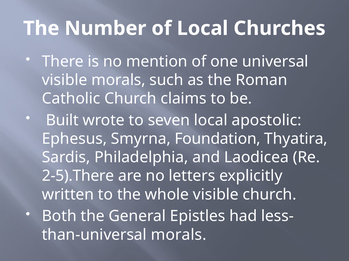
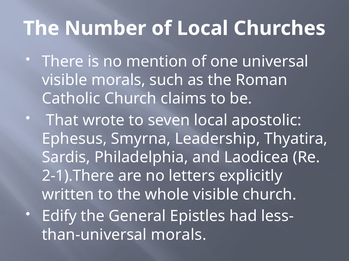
Built: Built -> That
Foundation: Foundation -> Leadership
2-5).There: 2-5).There -> 2-1).There
Both: Both -> Edify
